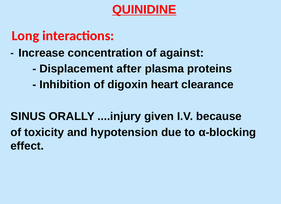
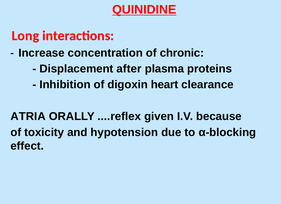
against: against -> chronic
SINUS: SINUS -> ATRIA
....injury: ....injury -> ....reflex
